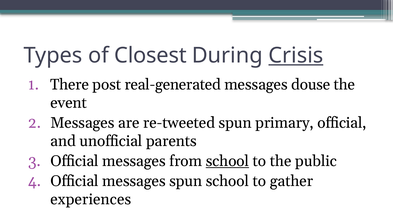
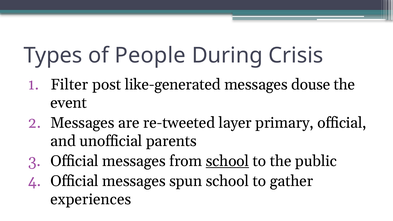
Closest: Closest -> People
Crisis underline: present -> none
There: There -> Filter
real-generated: real-generated -> like-generated
re-tweeted spun: spun -> layer
